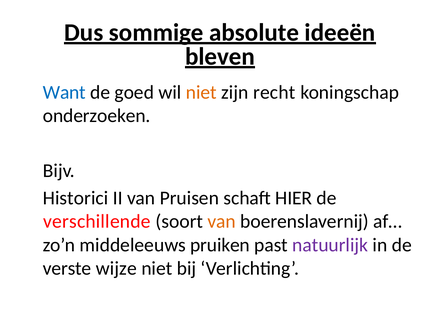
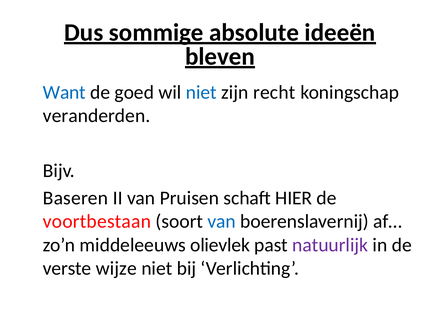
niet at (201, 92) colour: orange -> blue
onderzoeken: onderzoeken -> veranderden
Historici: Historici -> Baseren
verschillende: verschillende -> voortbestaan
van at (222, 221) colour: orange -> blue
pruiken: pruiken -> olievlek
